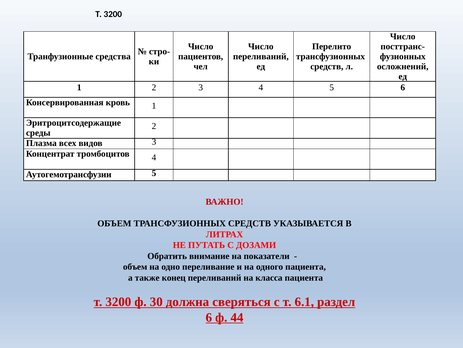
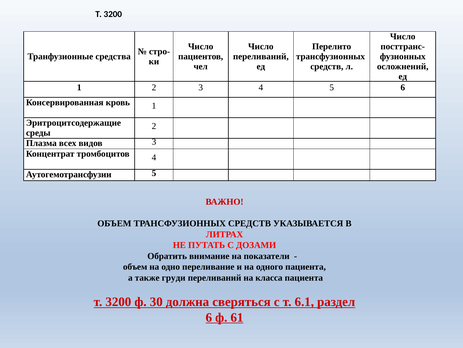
конец: конец -> груди
44: 44 -> 61
